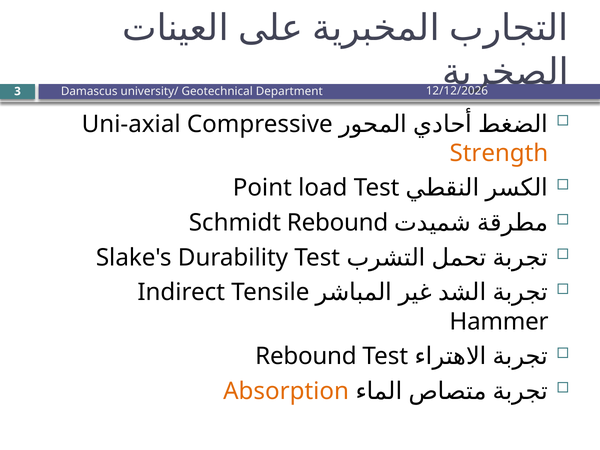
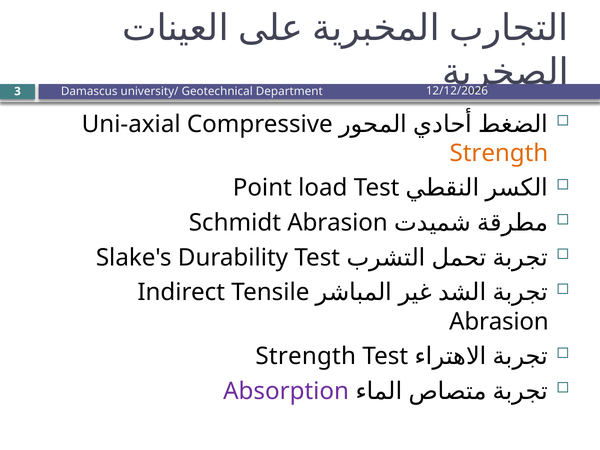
Schmidt Rebound: Rebound -> Abrasion
Hammer at (499, 322): Hammer -> Abrasion
Rebound at (306, 356): Rebound -> Strength
Absorption colour: orange -> purple
